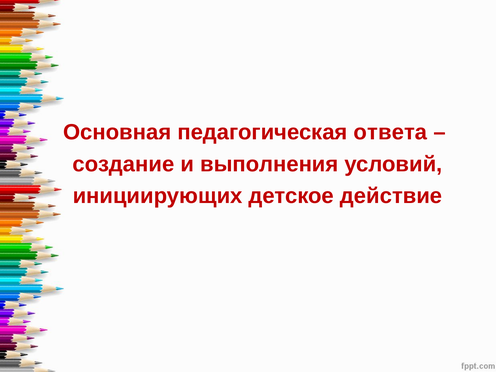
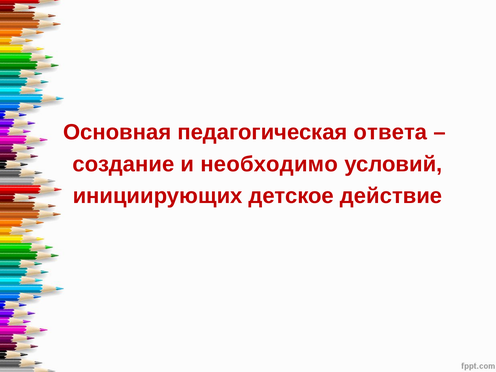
выполнения: выполнения -> необходимо
